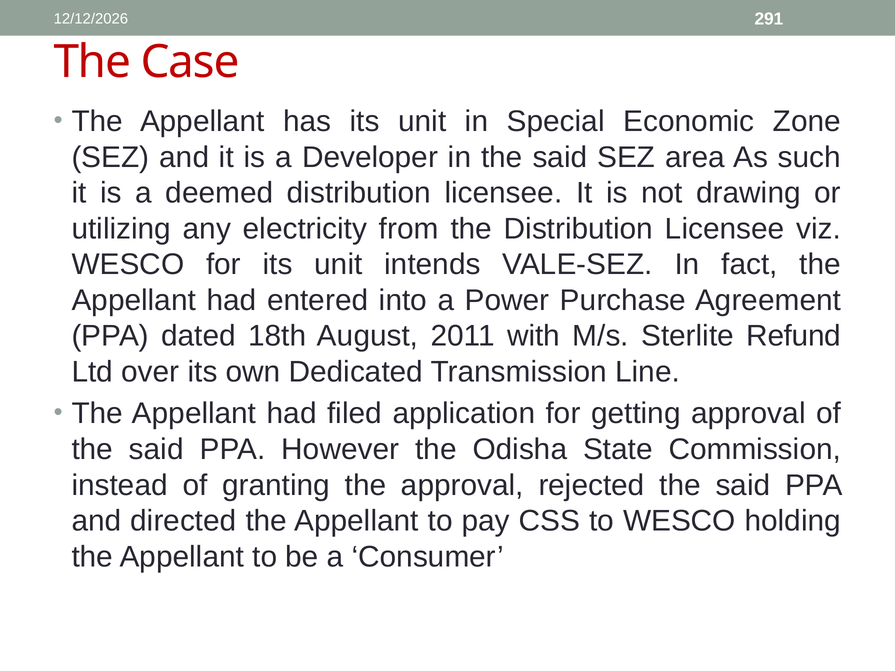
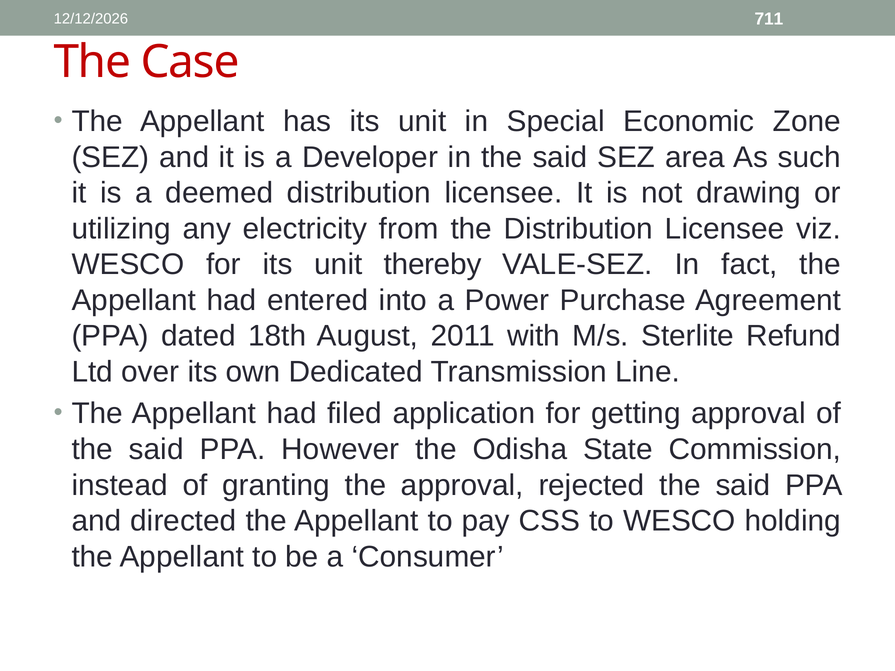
291: 291 -> 711
intends: intends -> thereby
